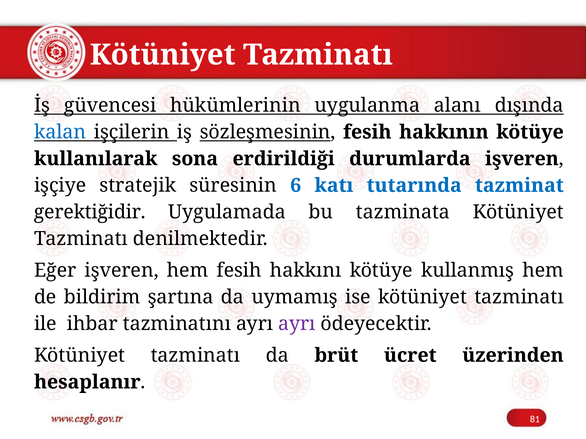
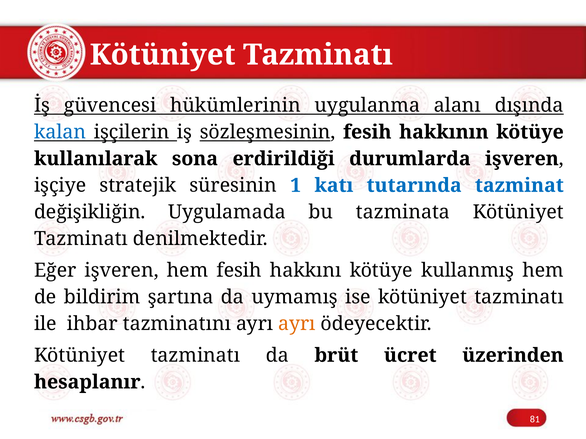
6: 6 -> 1
gerektiğidir: gerektiğidir -> değişikliğin
ayrı at (297, 324) colour: purple -> orange
